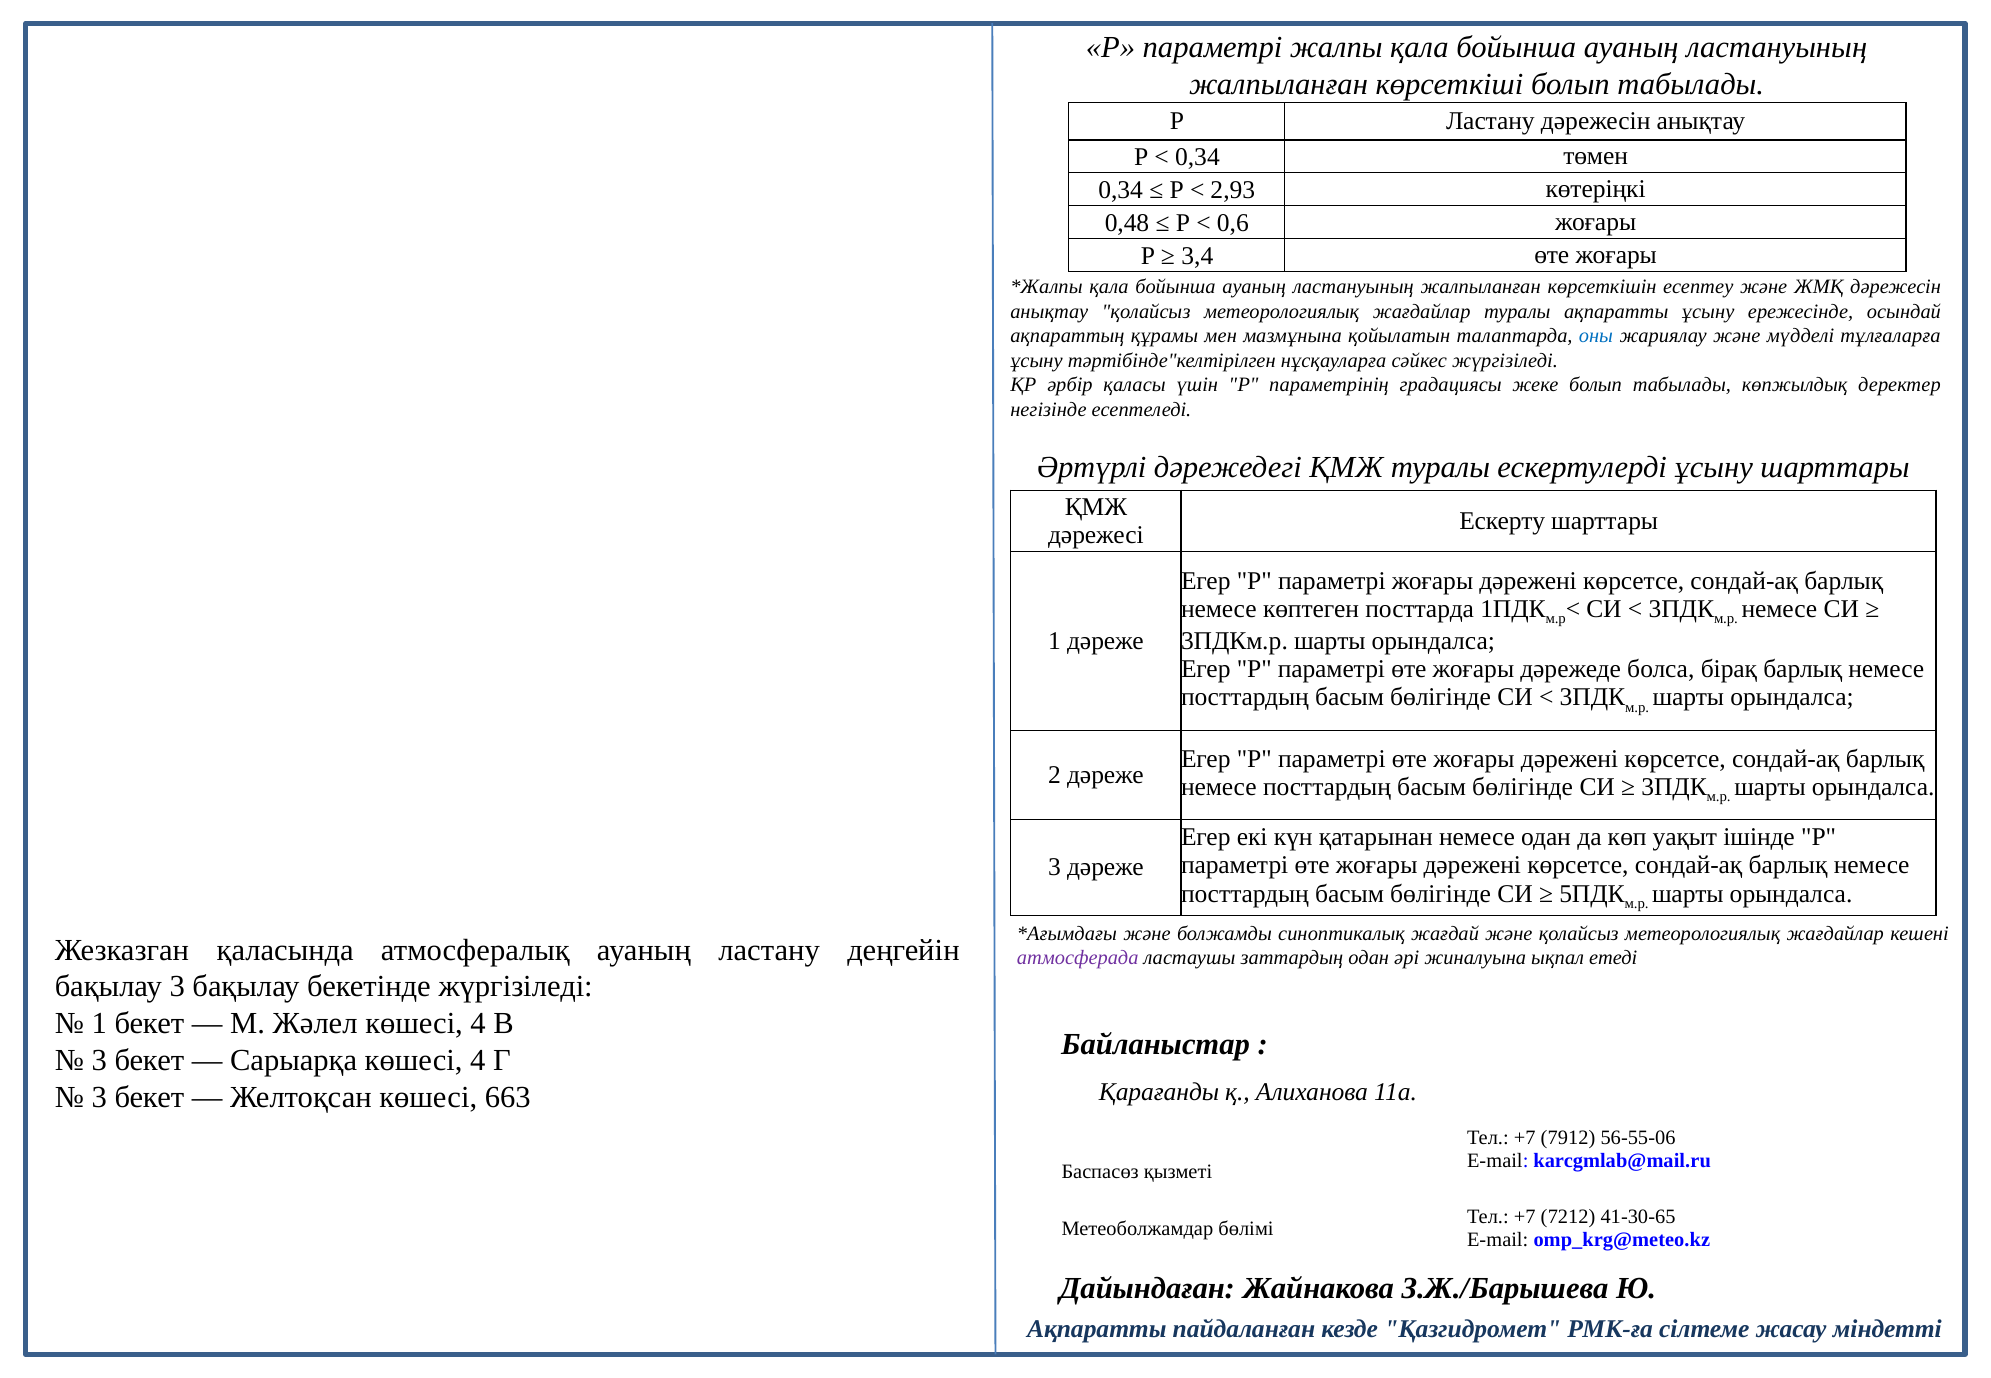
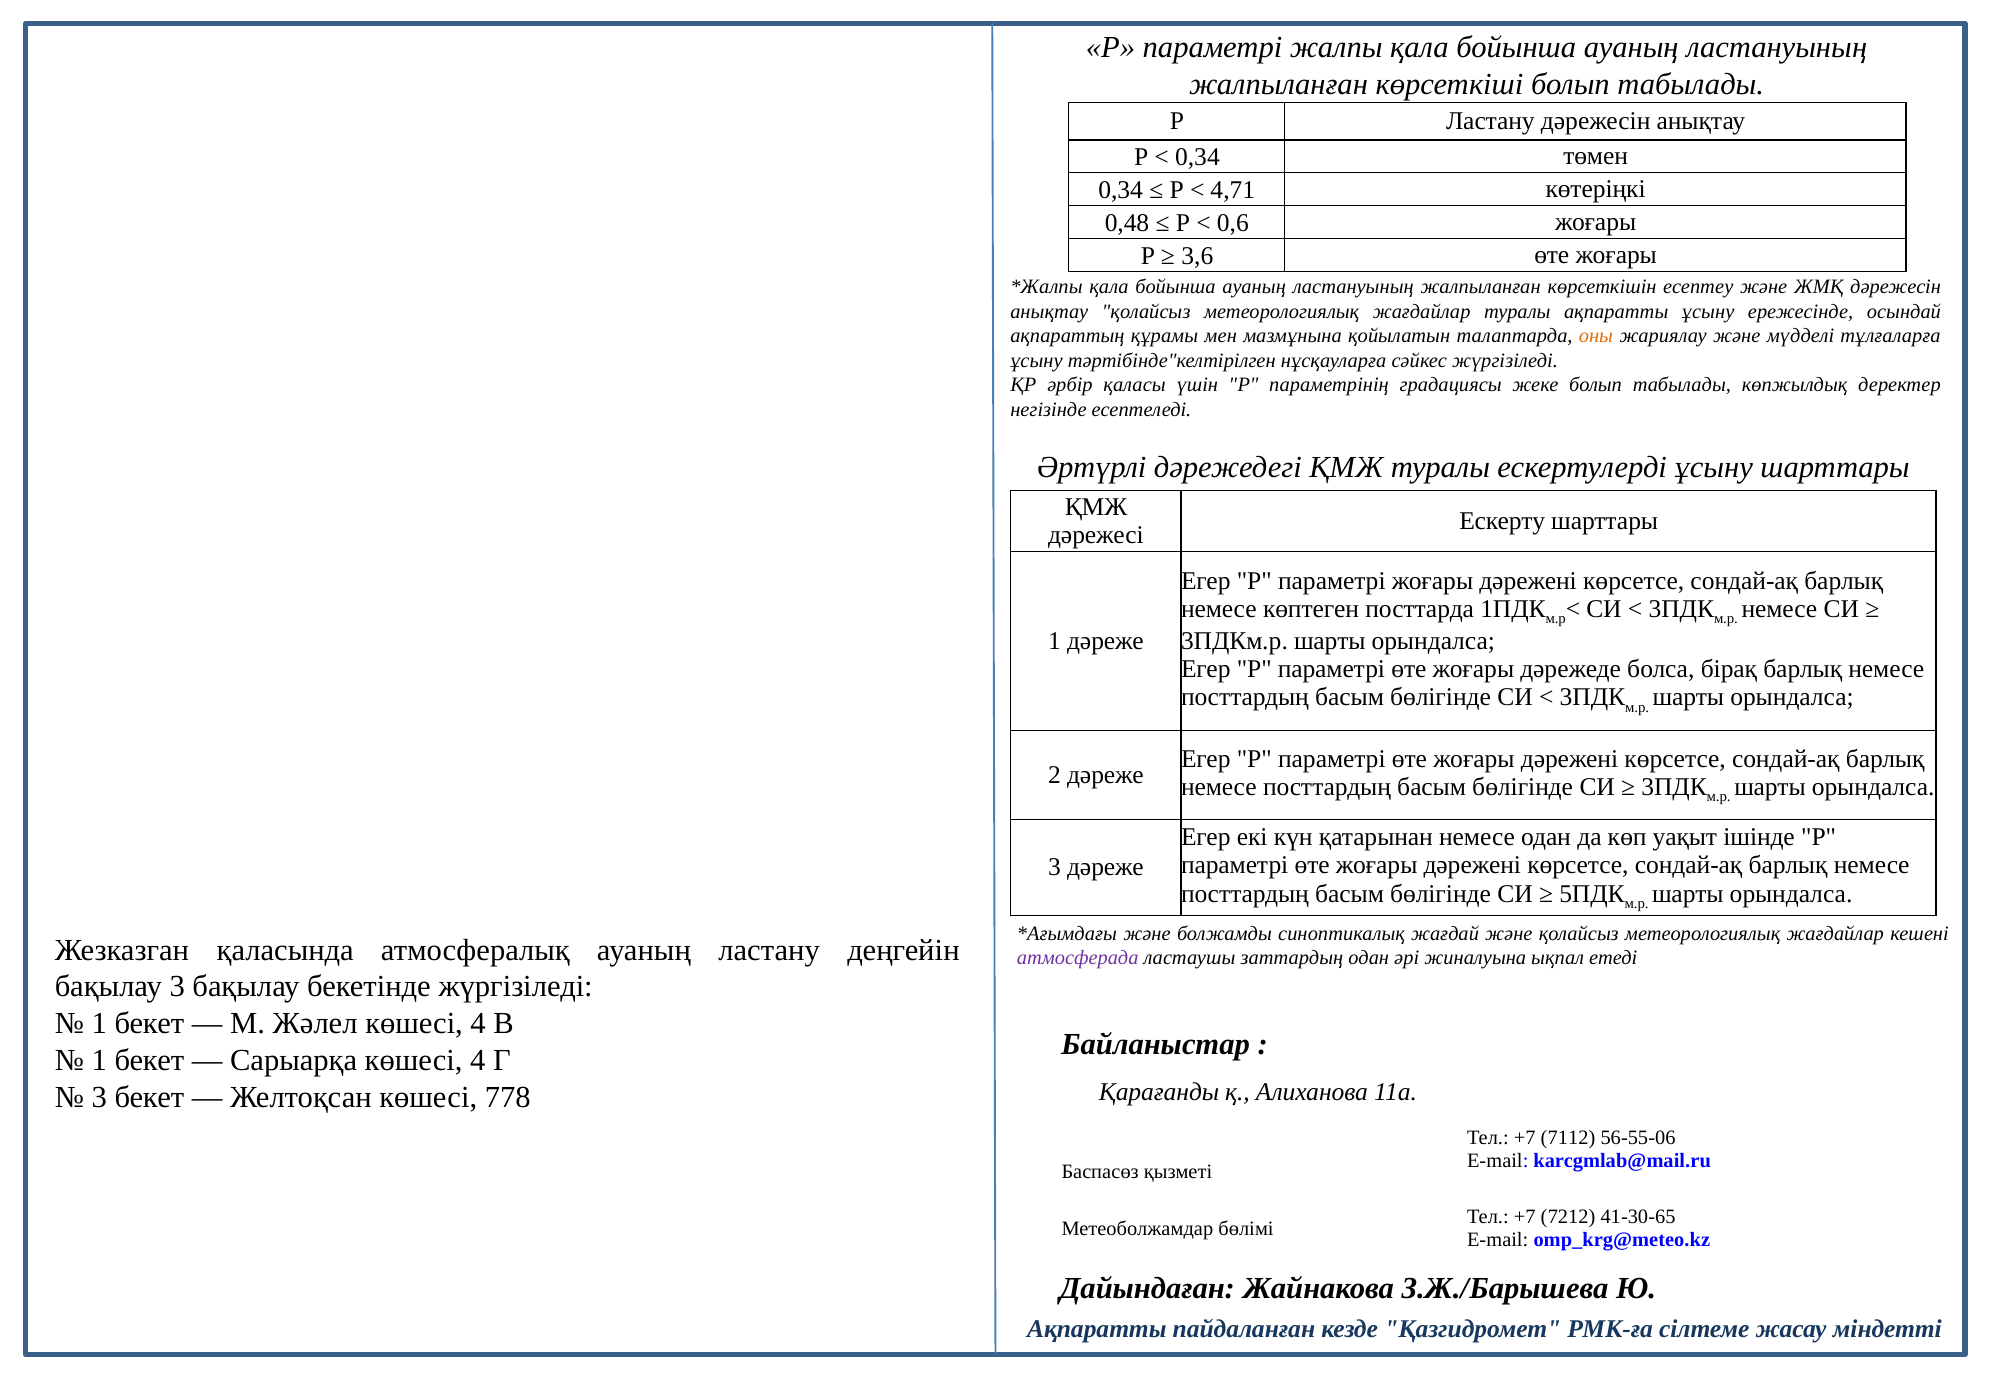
2,93: 2,93 -> 4,71
3,4: 3,4 -> 3,6
оны colour: blue -> orange
3 at (99, 1060): 3 -> 1
663: 663 -> 778
7912: 7912 -> 7112
